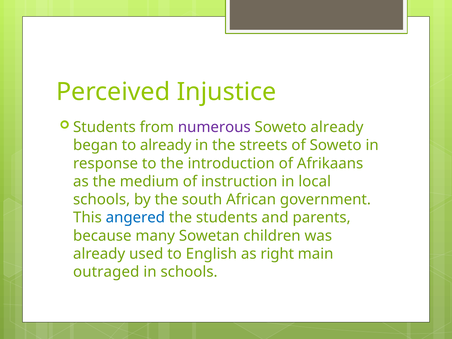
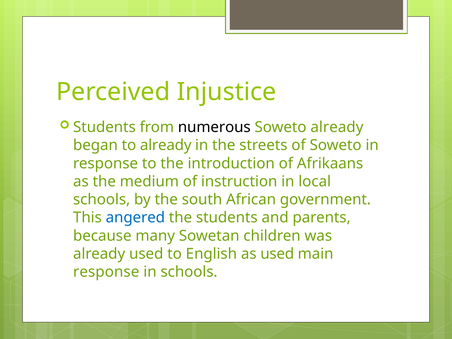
numerous colour: purple -> black
as right: right -> used
outraged at (106, 272): outraged -> response
